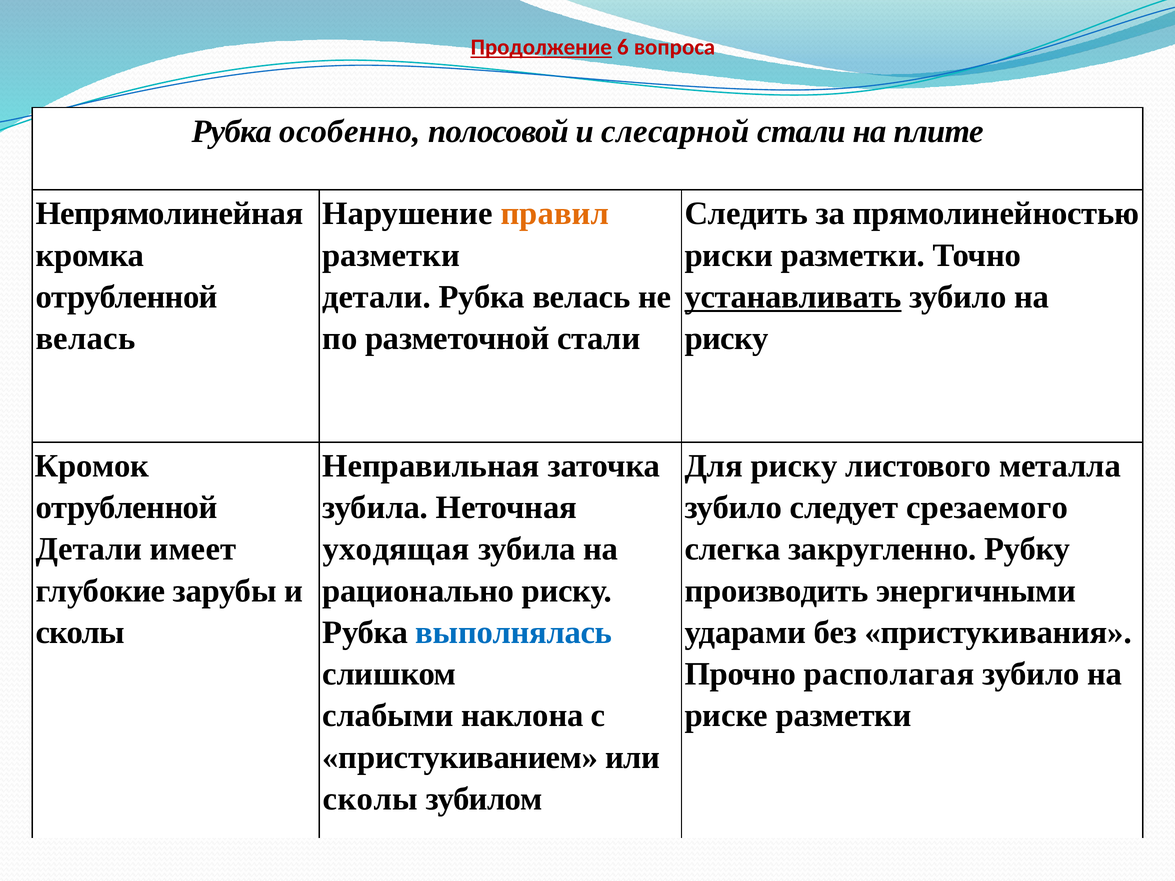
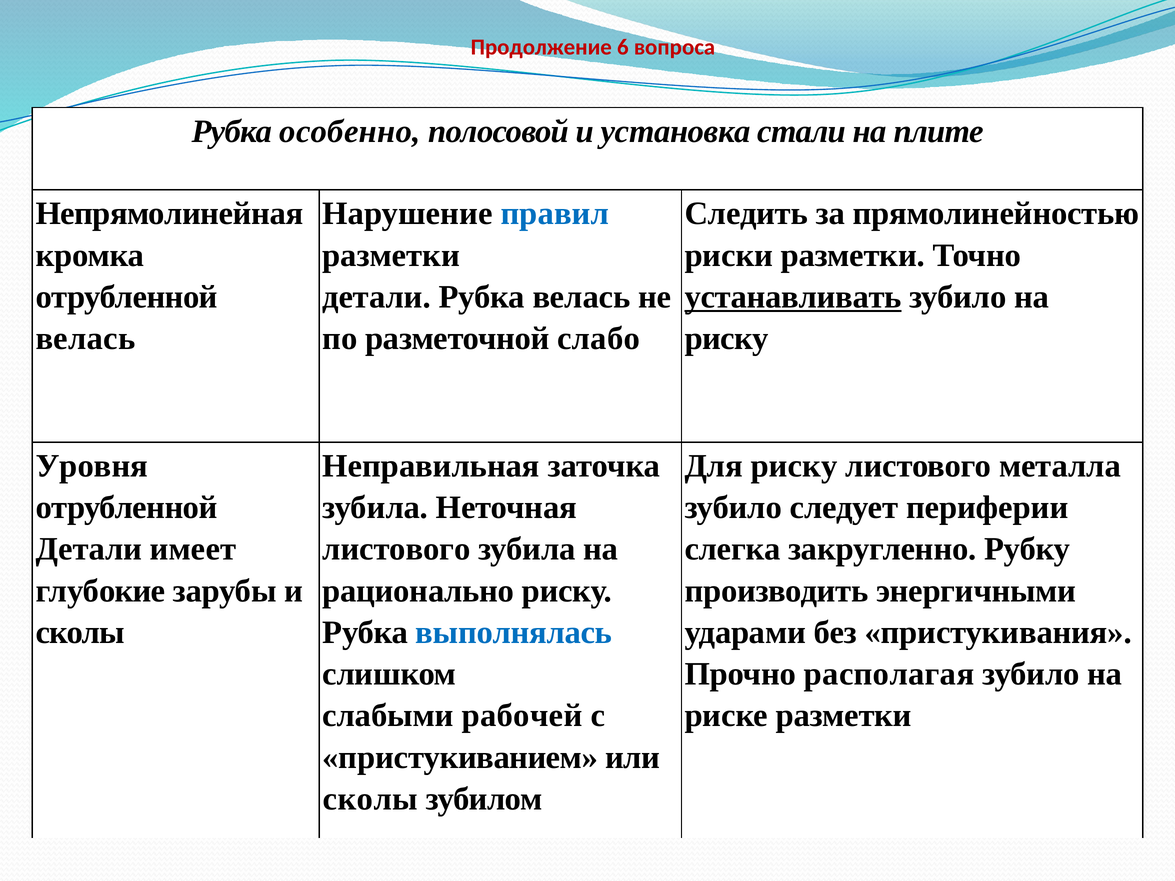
Продолжение underline: present -> none
слесарной: слесарной -> установка
правил colour: orange -> blue
разметочной стали: стали -> слабо
Кромок: Кромок -> Уровня
срезаемого: срезаемого -> периферии
уходящая at (396, 549): уходящая -> листового
наклона: наклона -> рабочей
